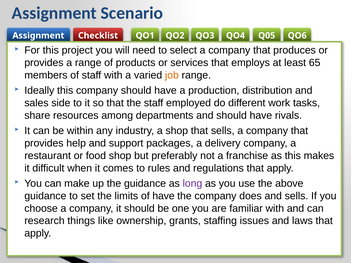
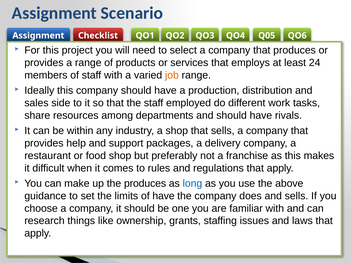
65: 65 -> 24
the guidance: guidance -> produces
long colour: purple -> blue
